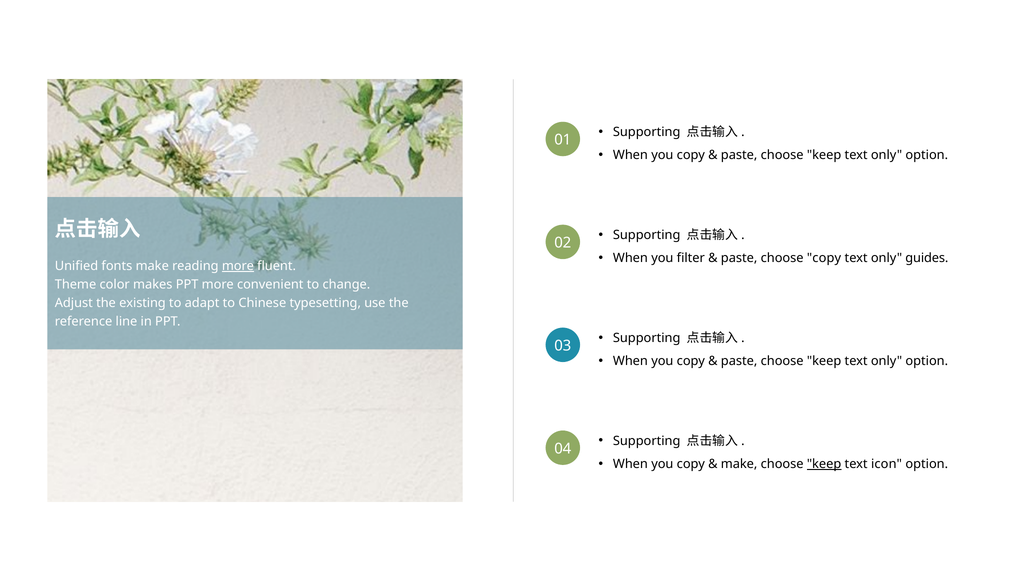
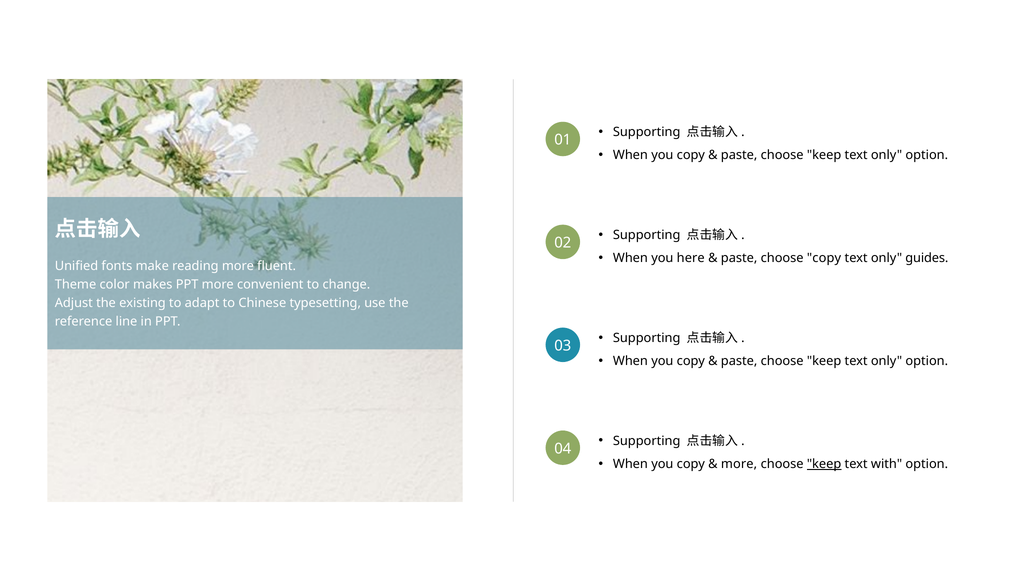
filter: filter -> here
more at (238, 266) underline: present -> none
make at (739, 464): make -> more
icon: icon -> with
